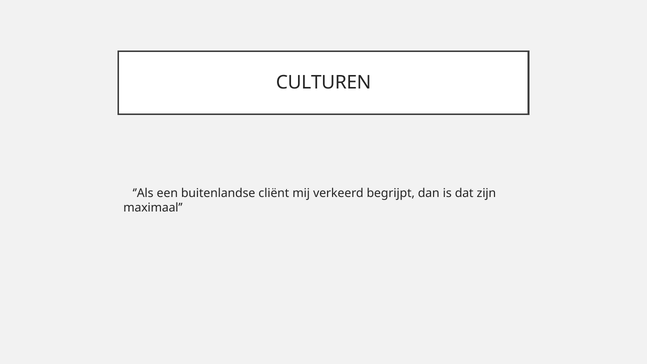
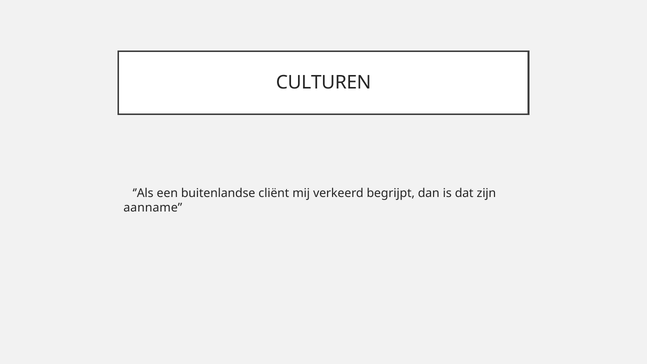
maximaal: maximaal -> aanname
